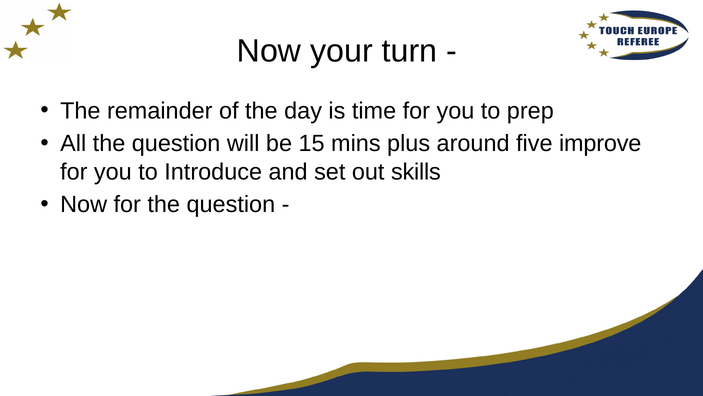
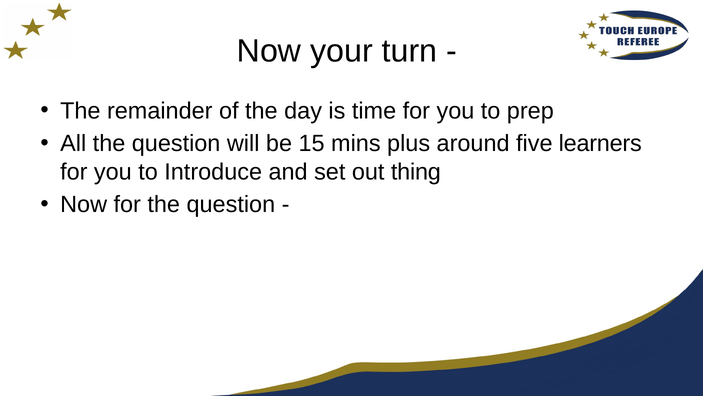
improve: improve -> learners
skills: skills -> thing
